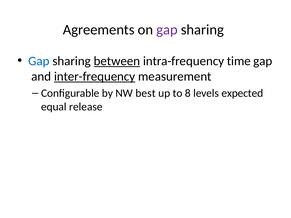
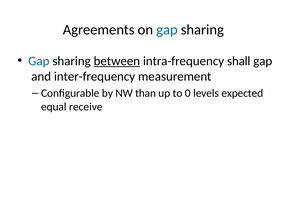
gap at (167, 30) colour: purple -> blue
time: time -> shall
inter-frequency underline: present -> none
best: best -> than
8: 8 -> 0
release: release -> receive
